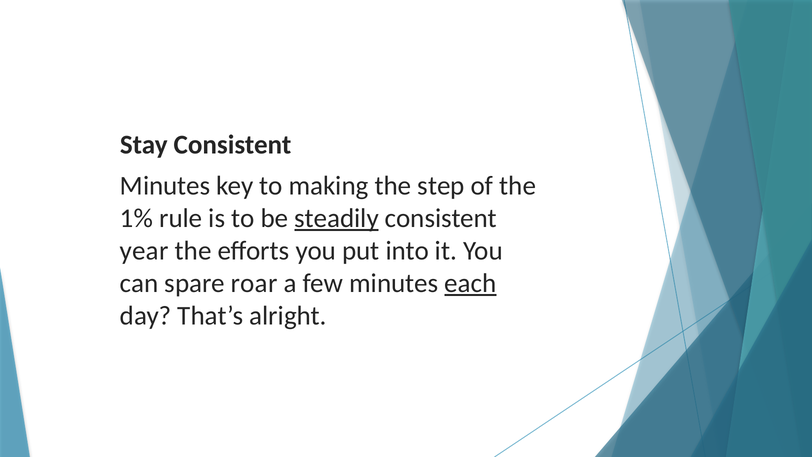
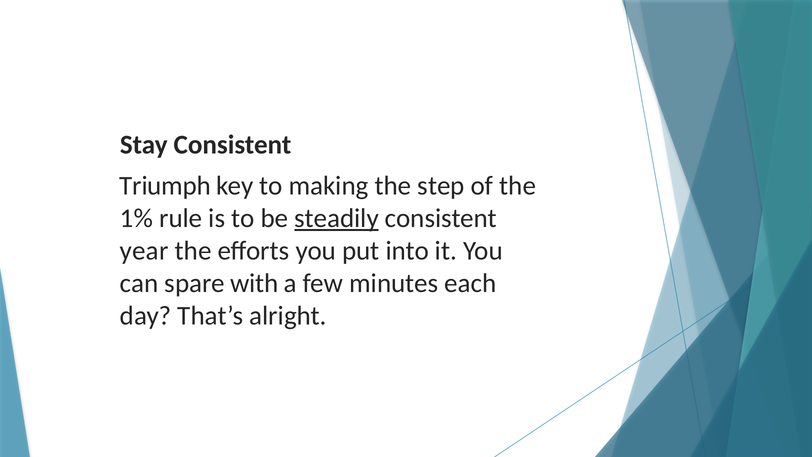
Minutes at (165, 186): Minutes -> Triumph
roar: roar -> with
each underline: present -> none
